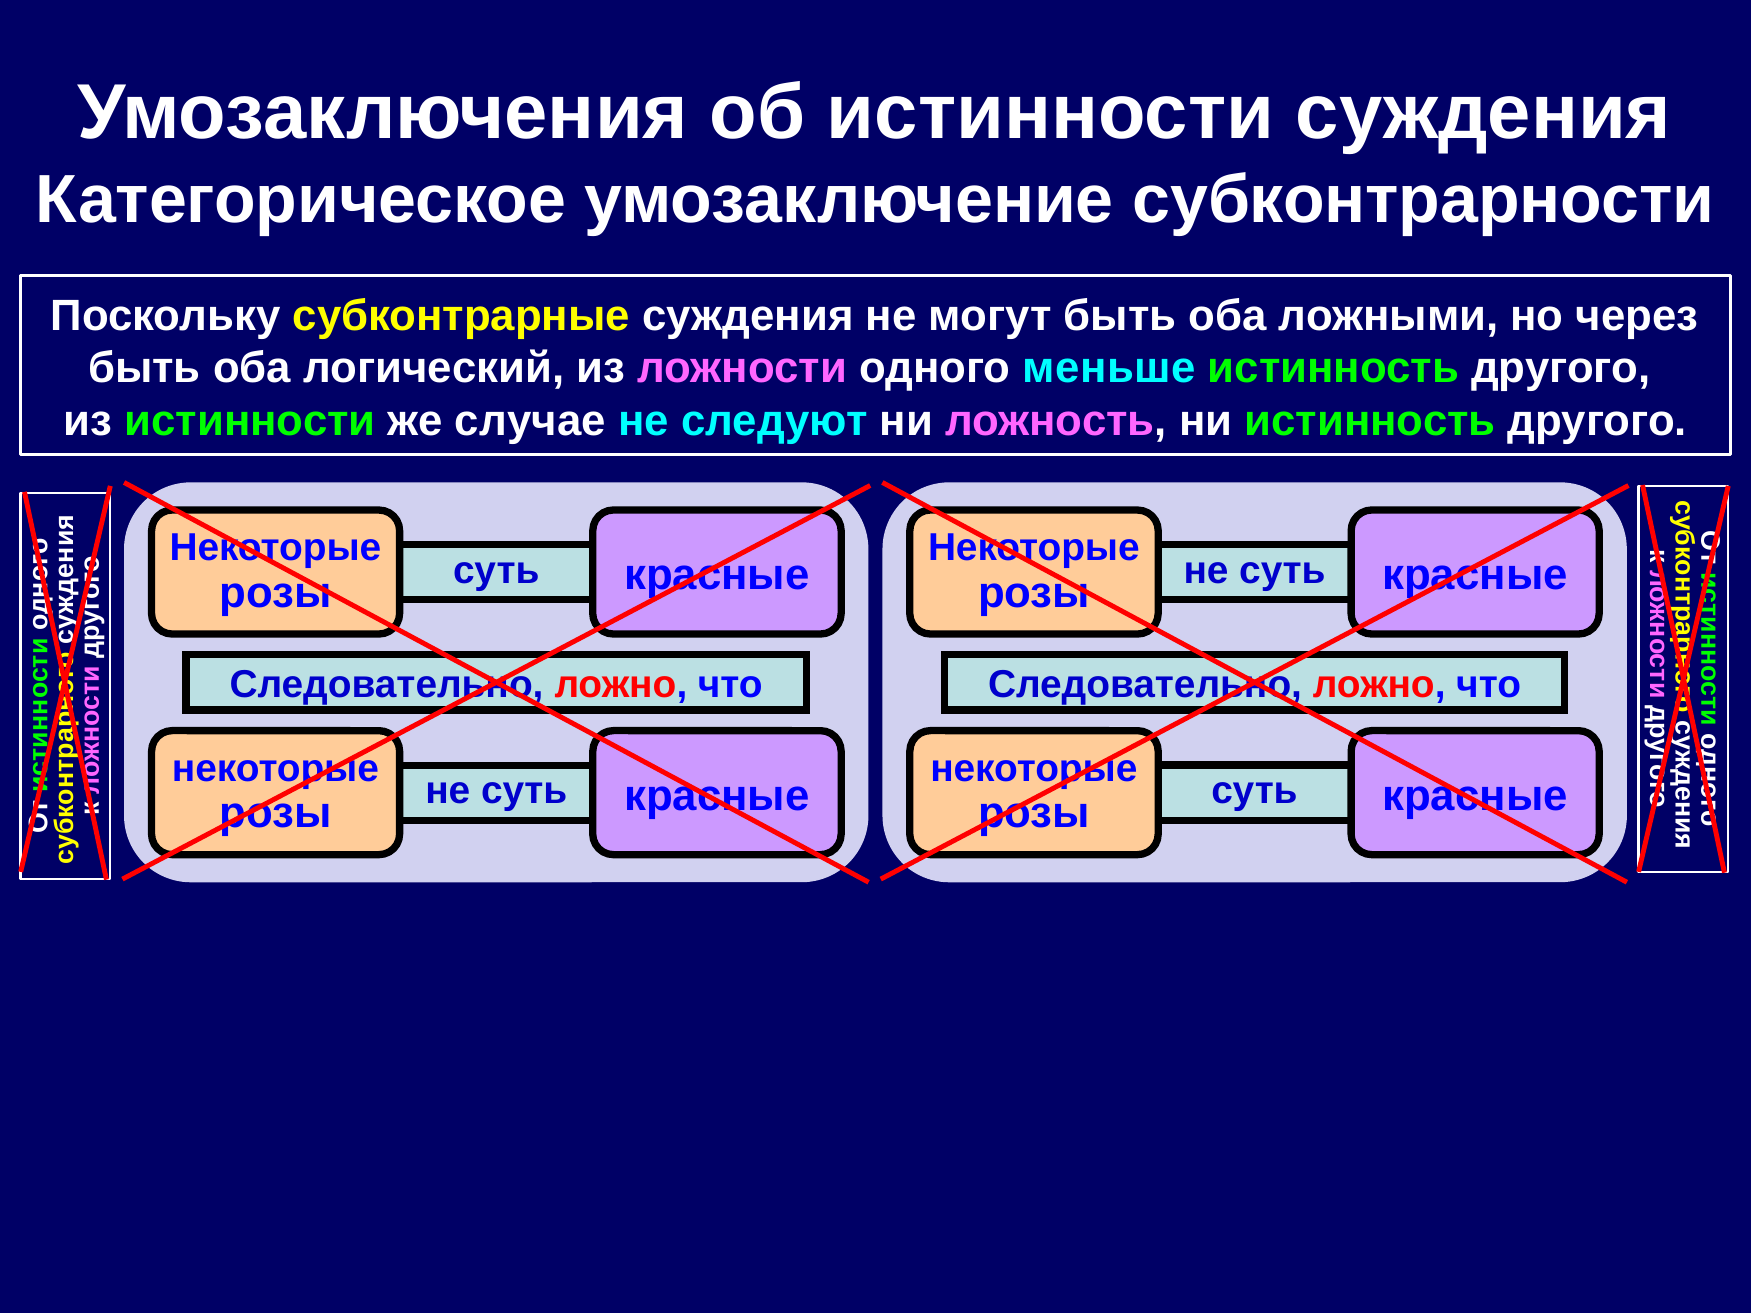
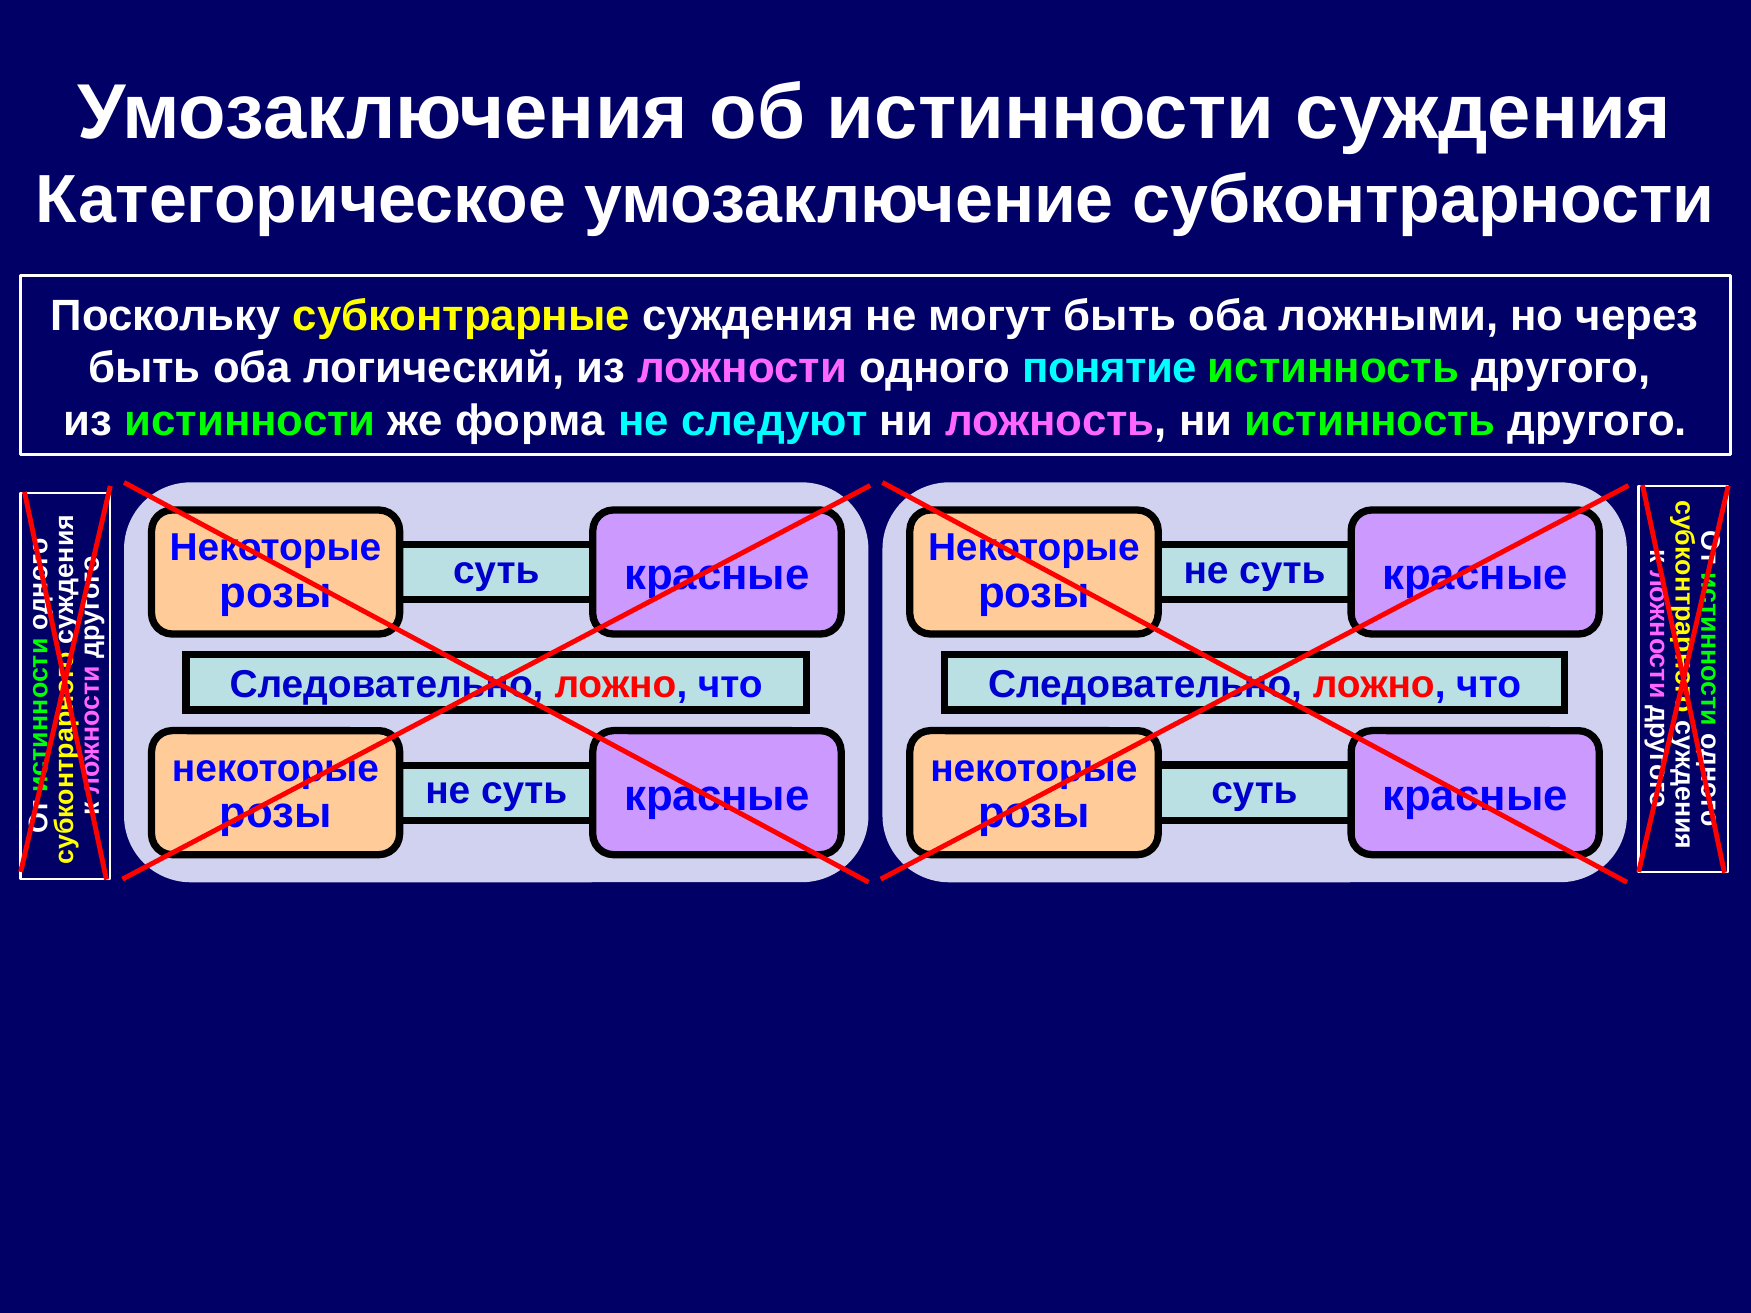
меньше: меньше -> понятие
случае: случае -> форма
